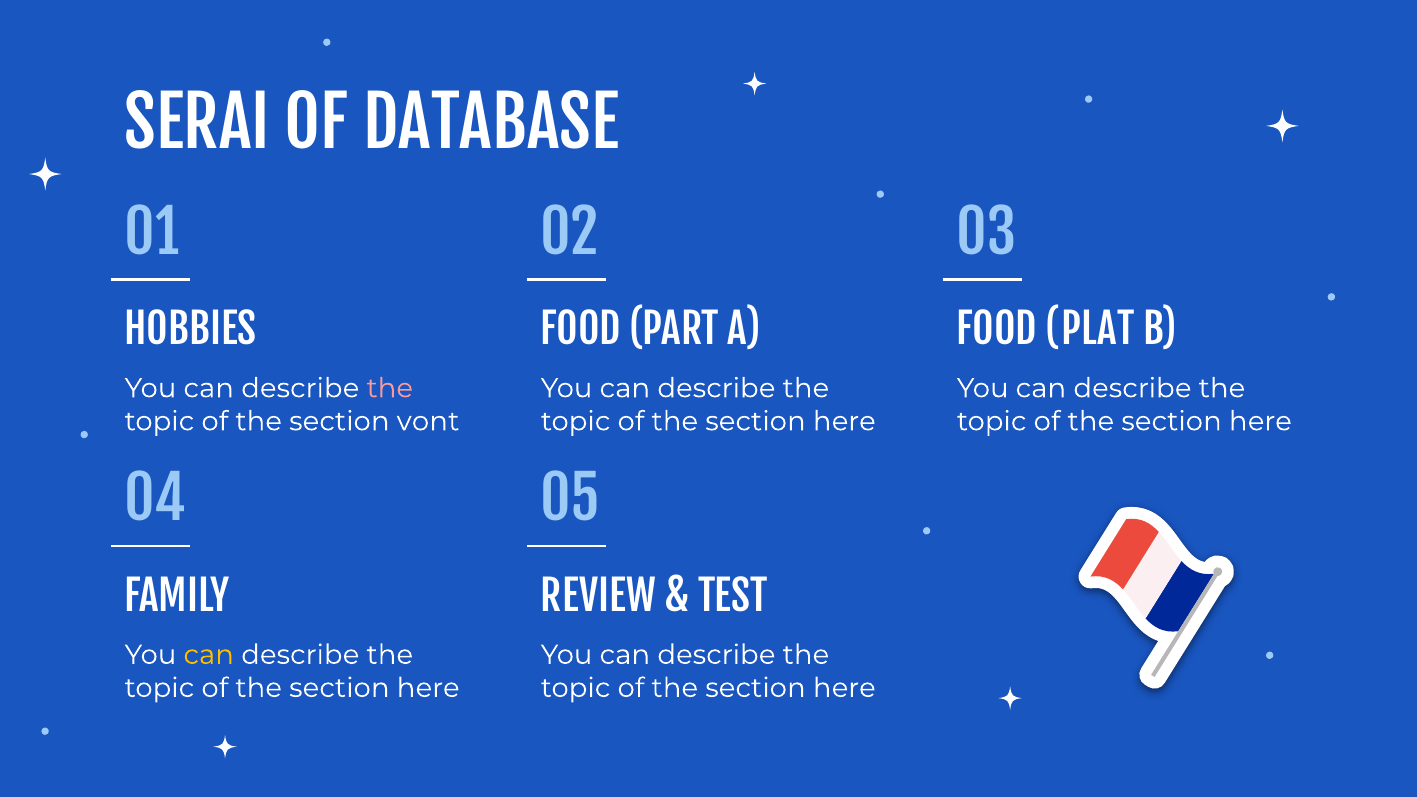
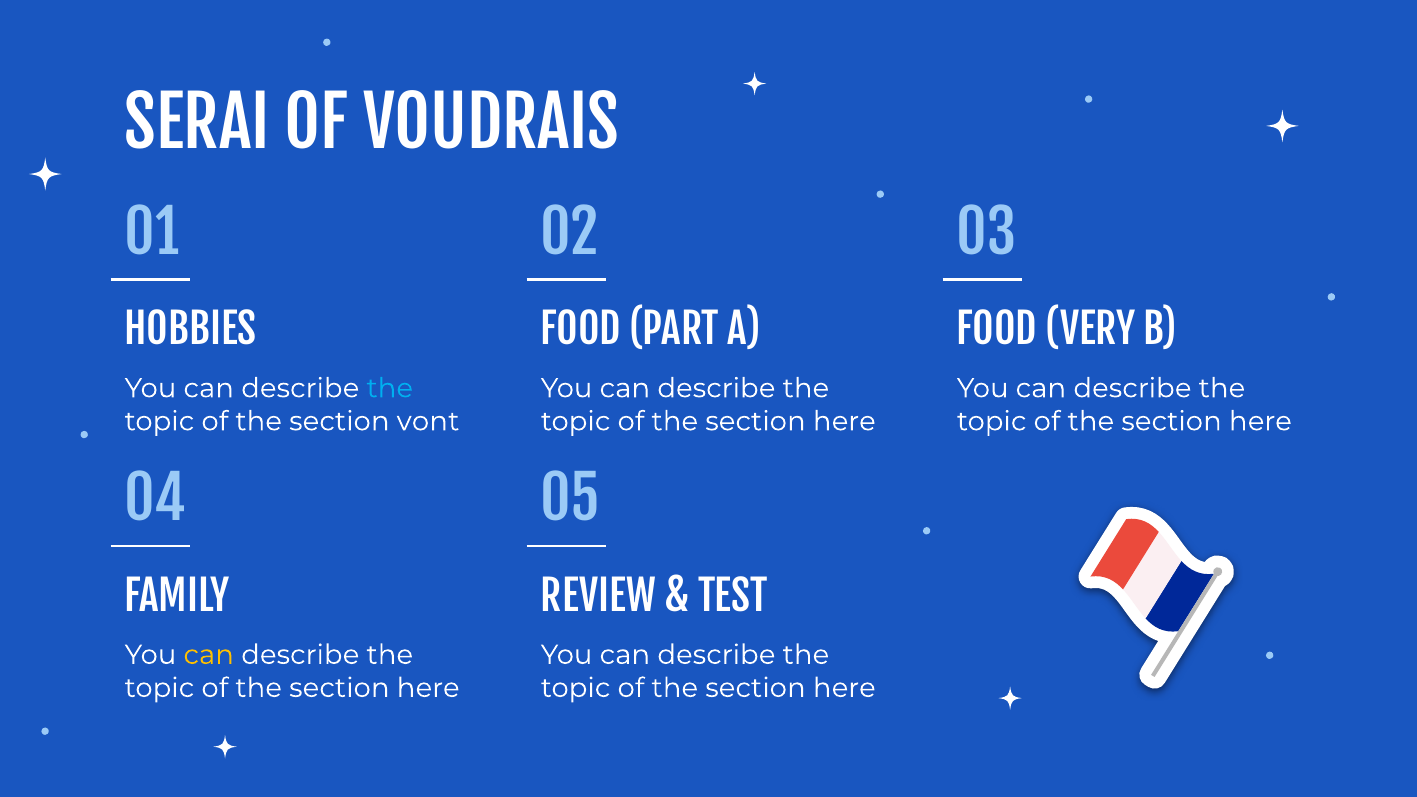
DATABASE: DATABASE -> VOUDRAIS
PLAT: PLAT -> VERY
the at (390, 388) colour: pink -> light blue
